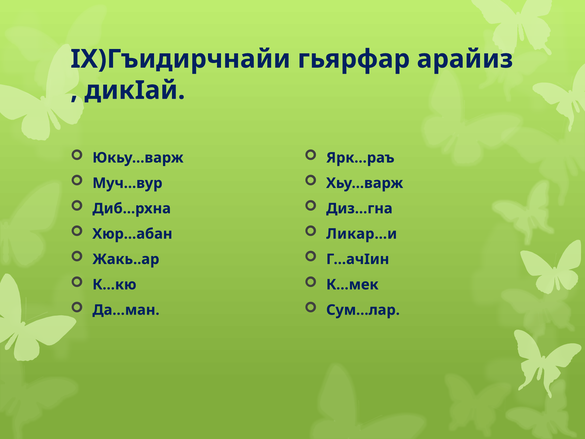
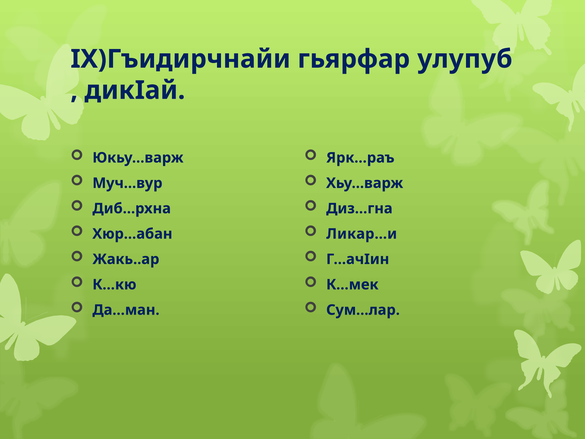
арайиз: арайиз -> улупуб
